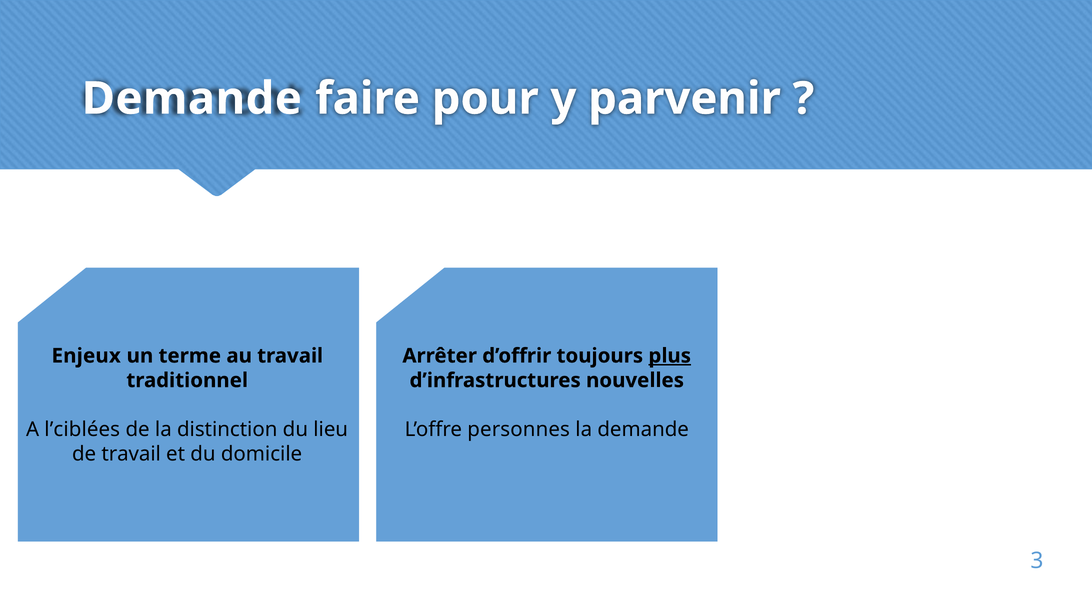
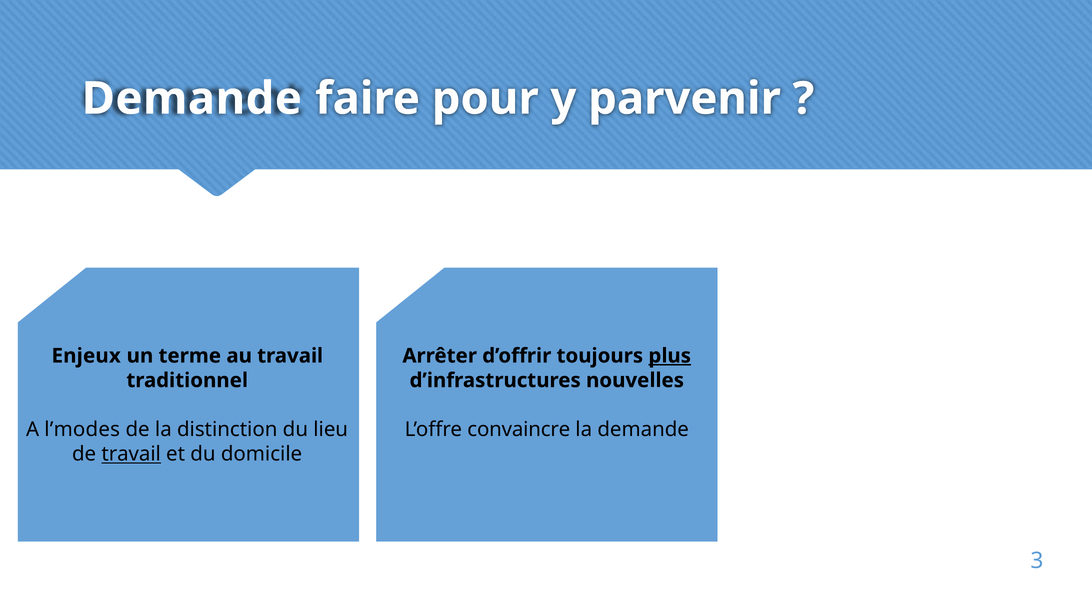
l’ciblées: l’ciblées -> l’modes
personnes: personnes -> convaincre
travail at (131, 454) underline: none -> present
